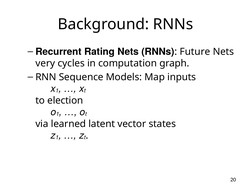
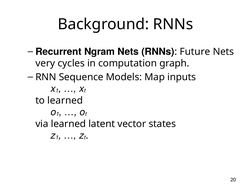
Rating: Rating -> Ngram
to election: election -> learned
